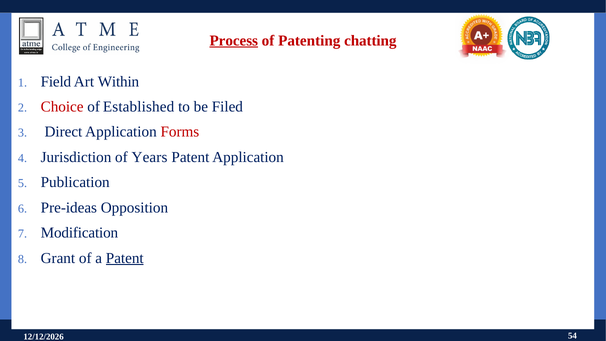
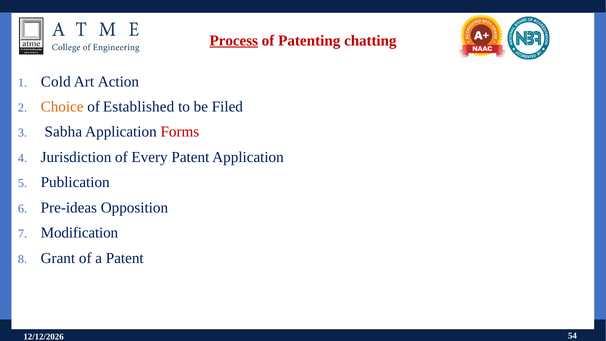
Field: Field -> Cold
Within: Within -> Action
Choice colour: red -> orange
Direct: Direct -> Sabha
Years: Years -> Every
Patent at (125, 258) underline: present -> none
